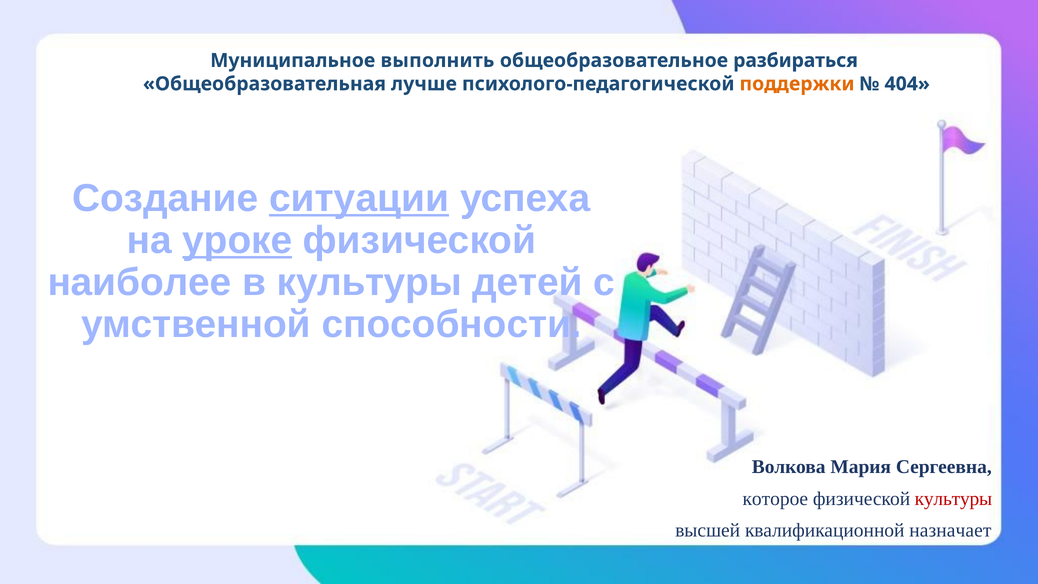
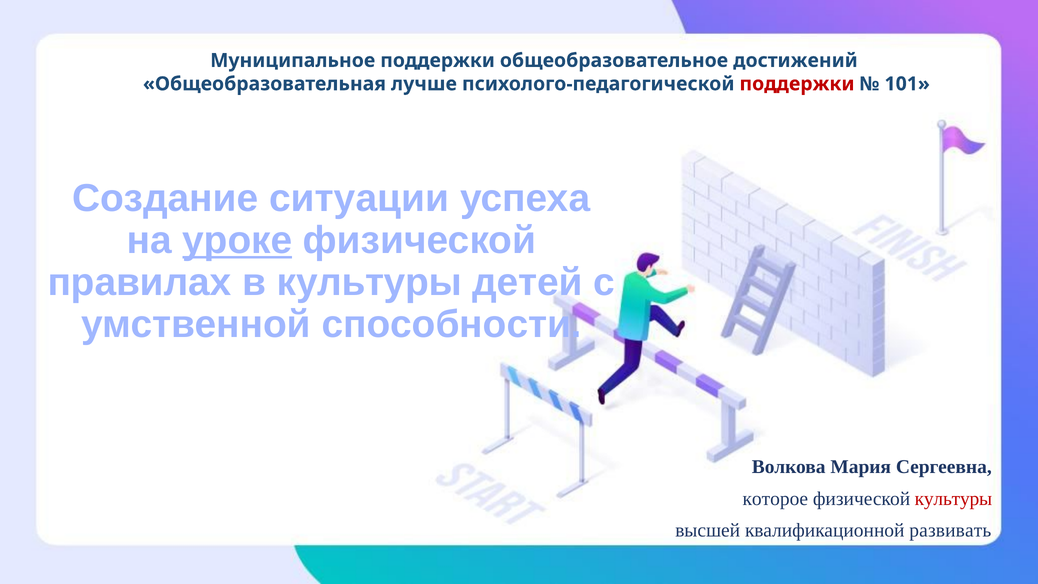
Муниципальное выполнить: выполнить -> поддержки
разбираться: разбираться -> достижений
поддержки at (797, 84) colour: orange -> red
404: 404 -> 101
ситуации underline: present -> none
наиболее: наиболее -> правилах
назначает: назначает -> развивать
